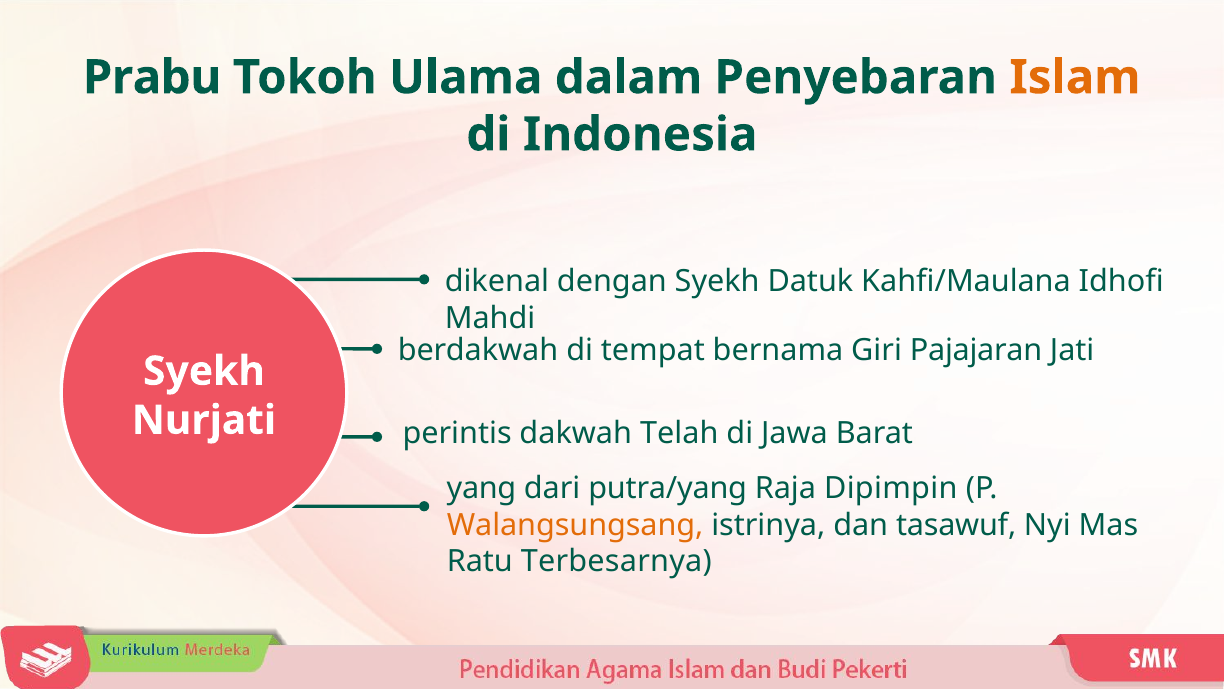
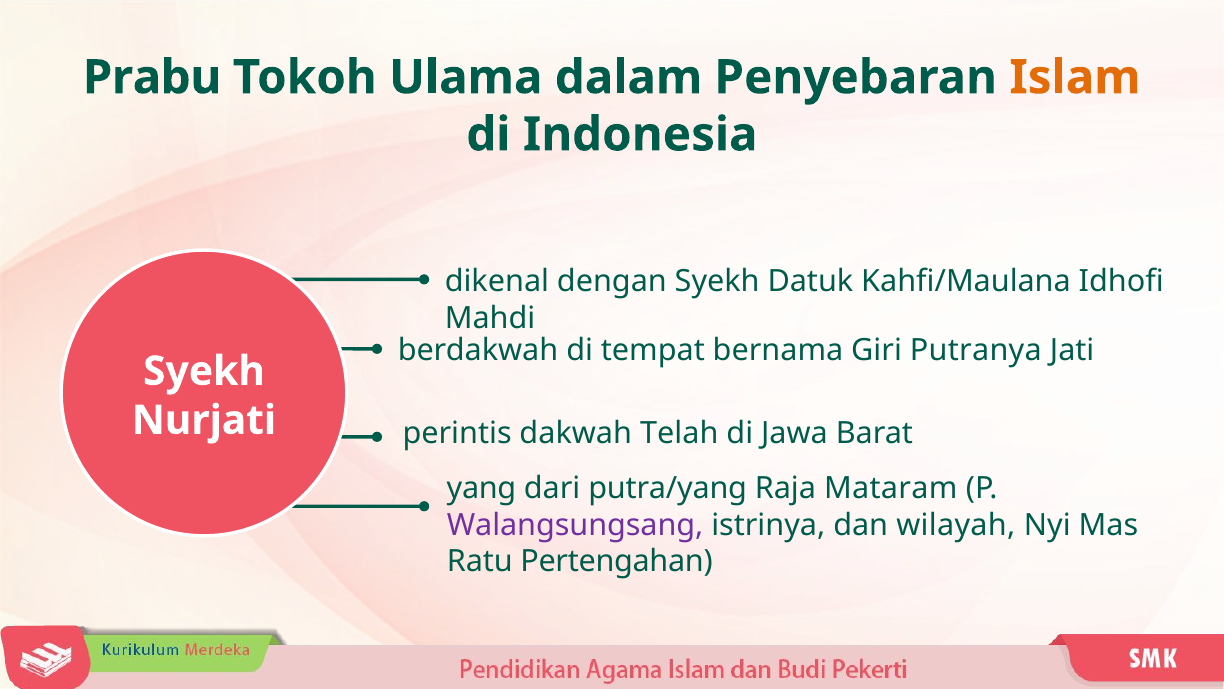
Pajajaran: Pajajaran -> Putranya
Dipimpin: Dipimpin -> Mataram
Walangsungsang colour: orange -> purple
tasawuf: tasawuf -> wilayah
Terbesarnya: Terbesarnya -> Pertengahan
